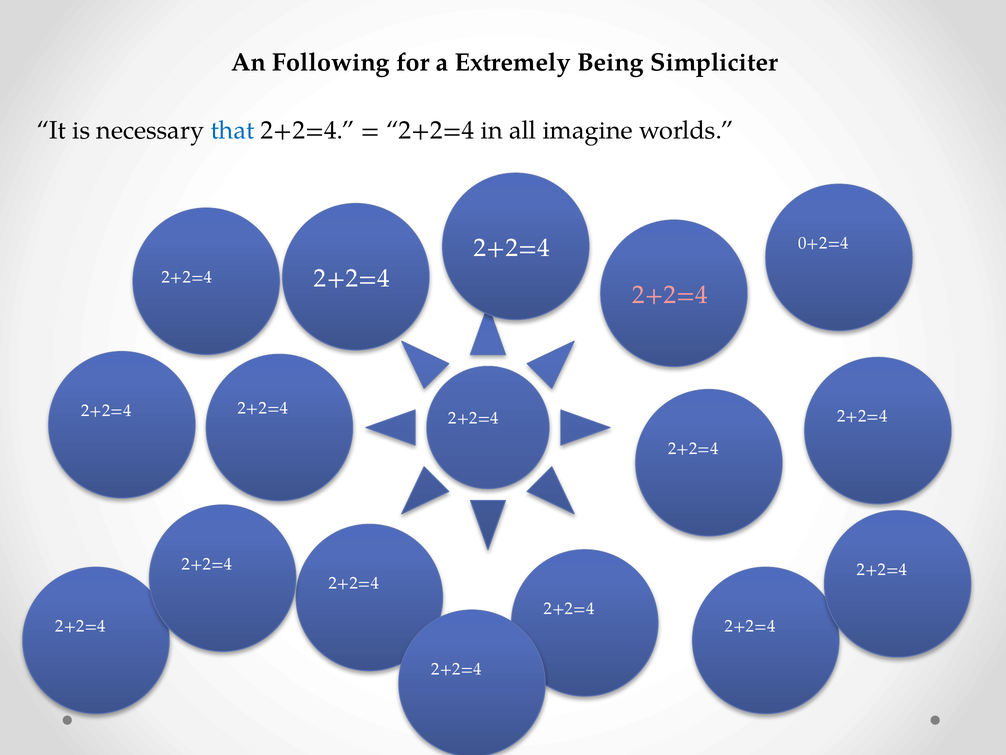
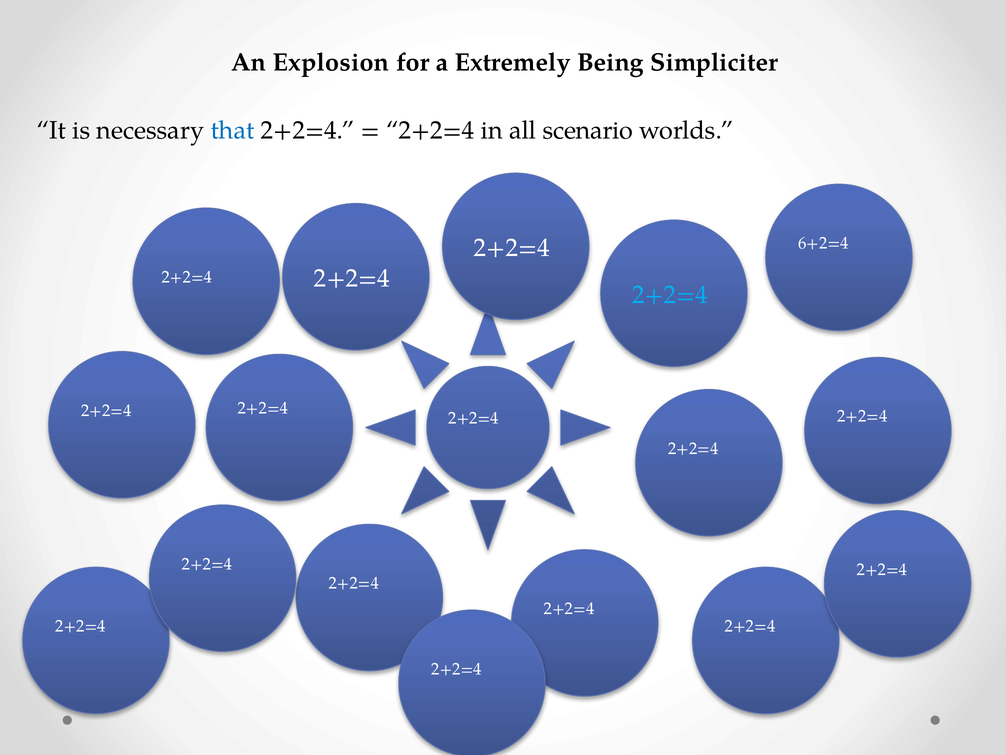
Following: Following -> Explosion
imagine: imagine -> scenario
0+2=4: 0+2=4 -> 6+2=4
2+2=4 at (670, 295) colour: pink -> light blue
